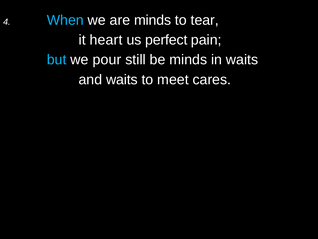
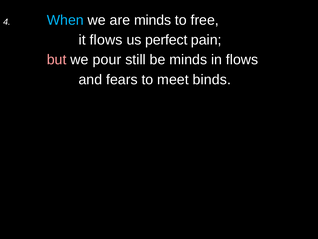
tear: tear -> free
it heart: heart -> flows
but colour: light blue -> pink
in waits: waits -> flows
and waits: waits -> fears
cares: cares -> binds
